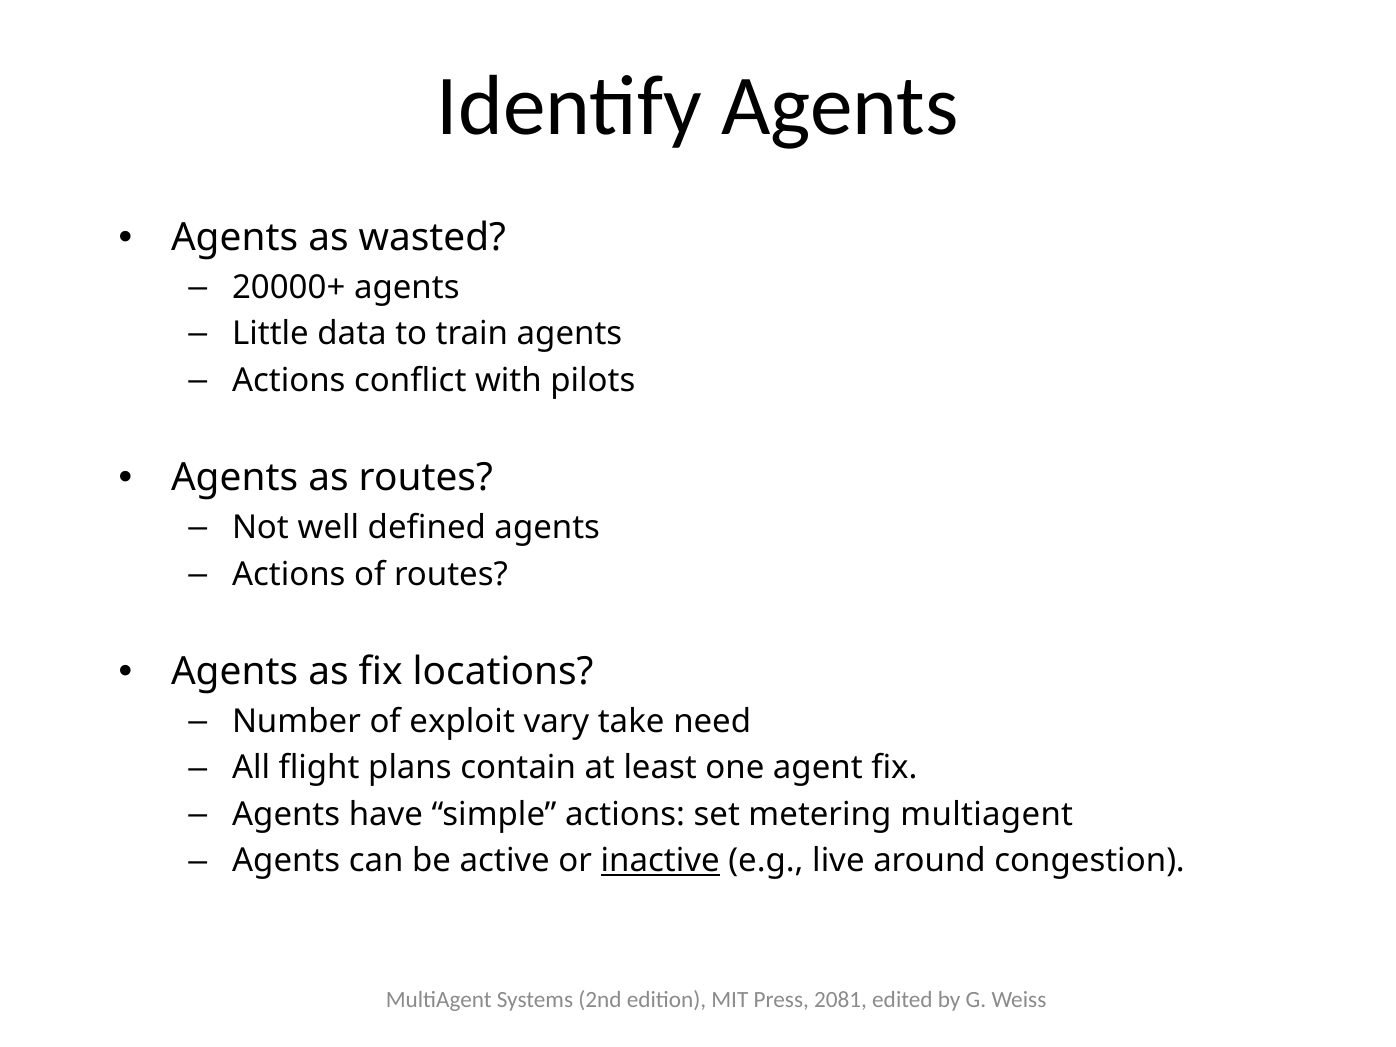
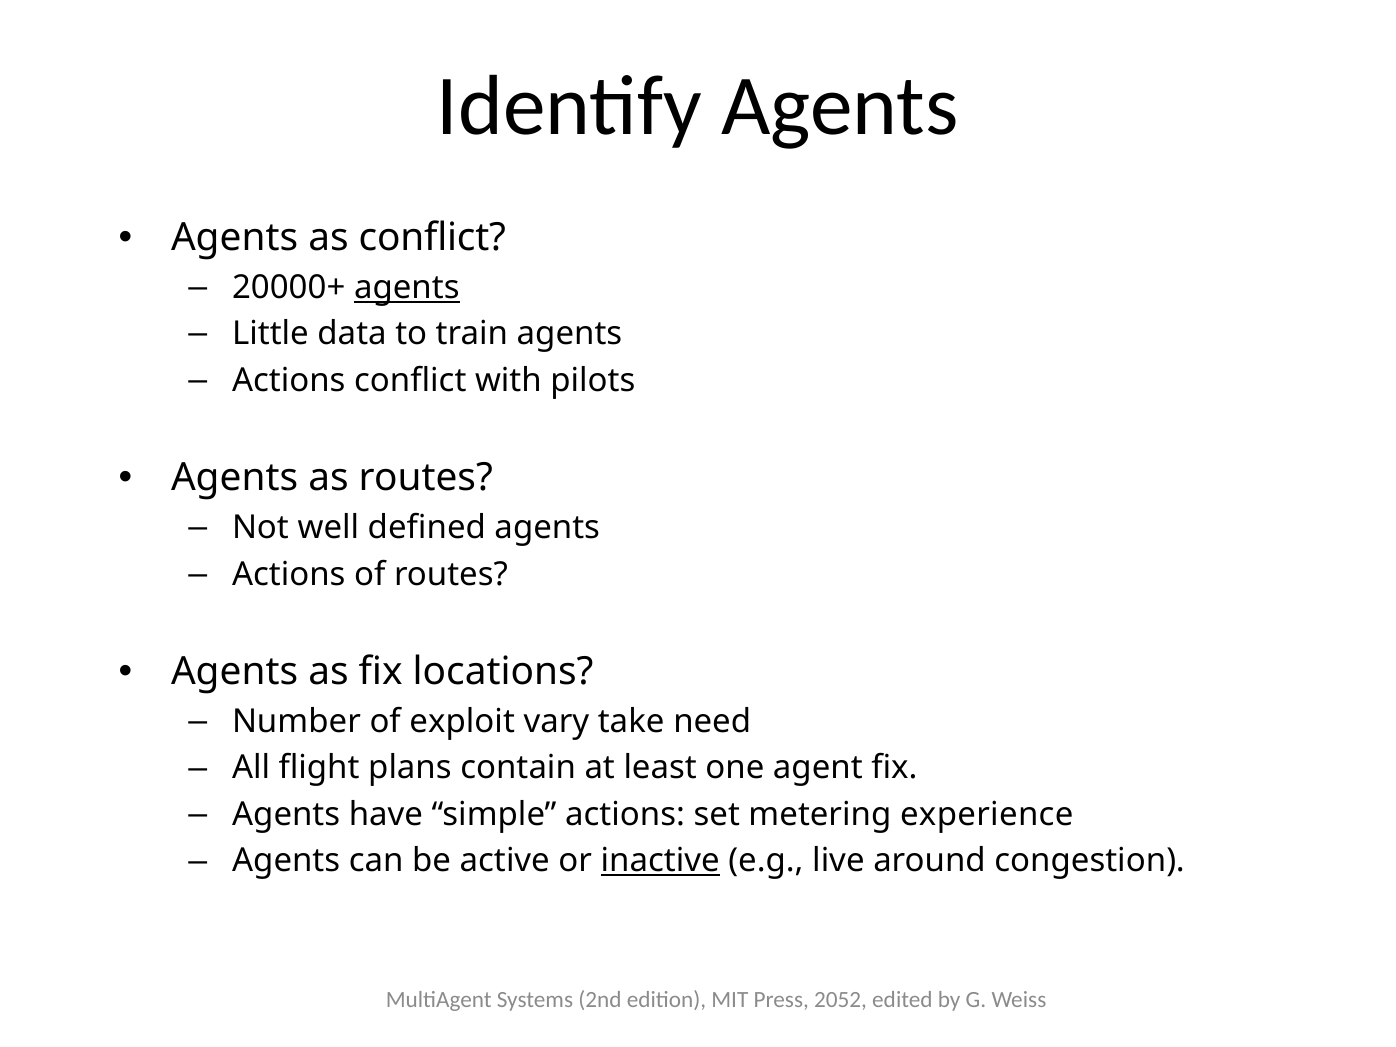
as wasted: wasted -> conflict
agents at (407, 287) underline: none -> present
metering multiagent: multiagent -> experience
2081: 2081 -> 2052
